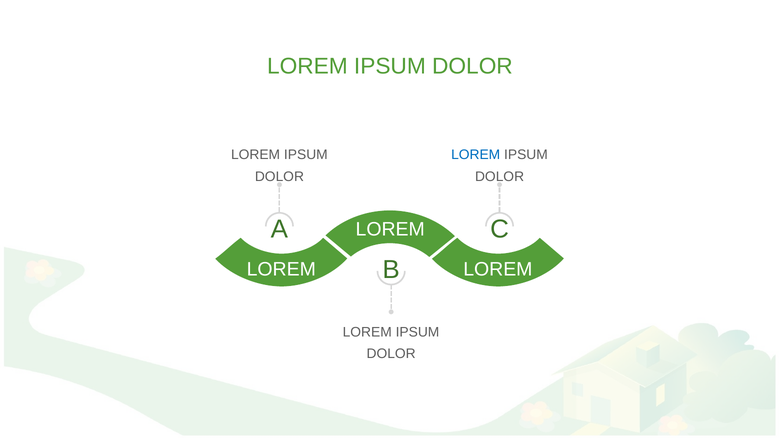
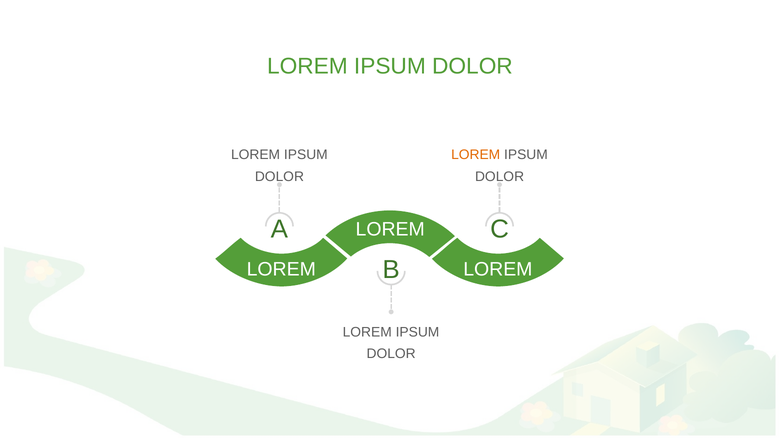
LOREM at (476, 155) colour: blue -> orange
